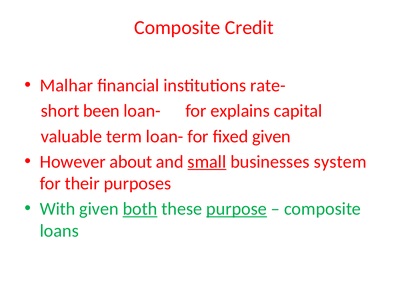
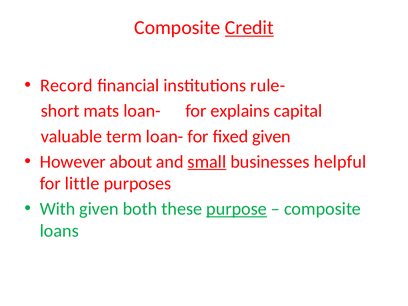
Credit underline: none -> present
Malhar: Malhar -> Record
rate-: rate- -> rule-
been: been -> mats
system: system -> helpful
their: their -> little
both underline: present -> none
